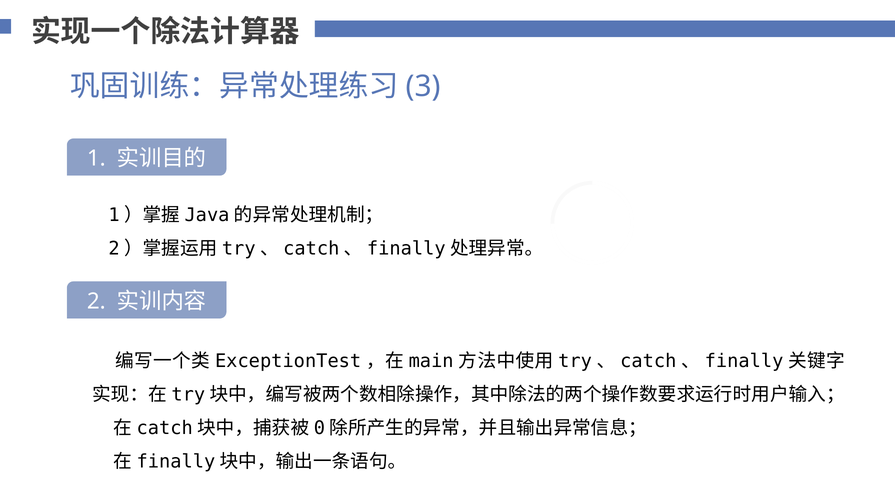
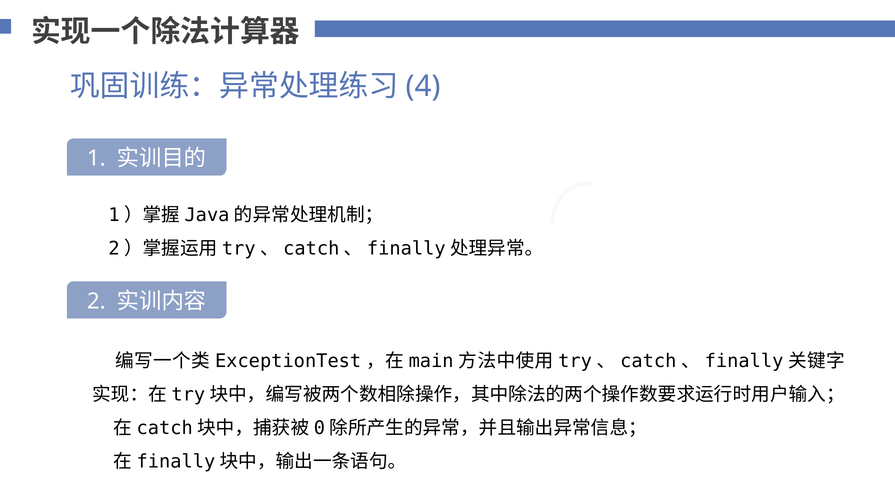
3: 3 -> 4
